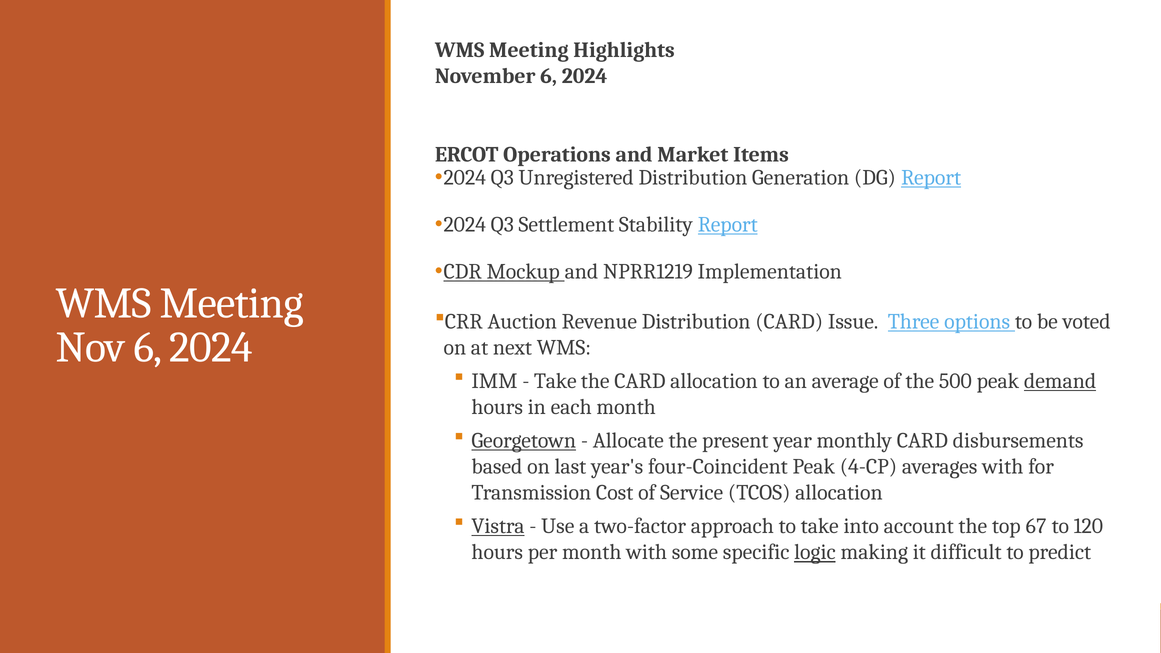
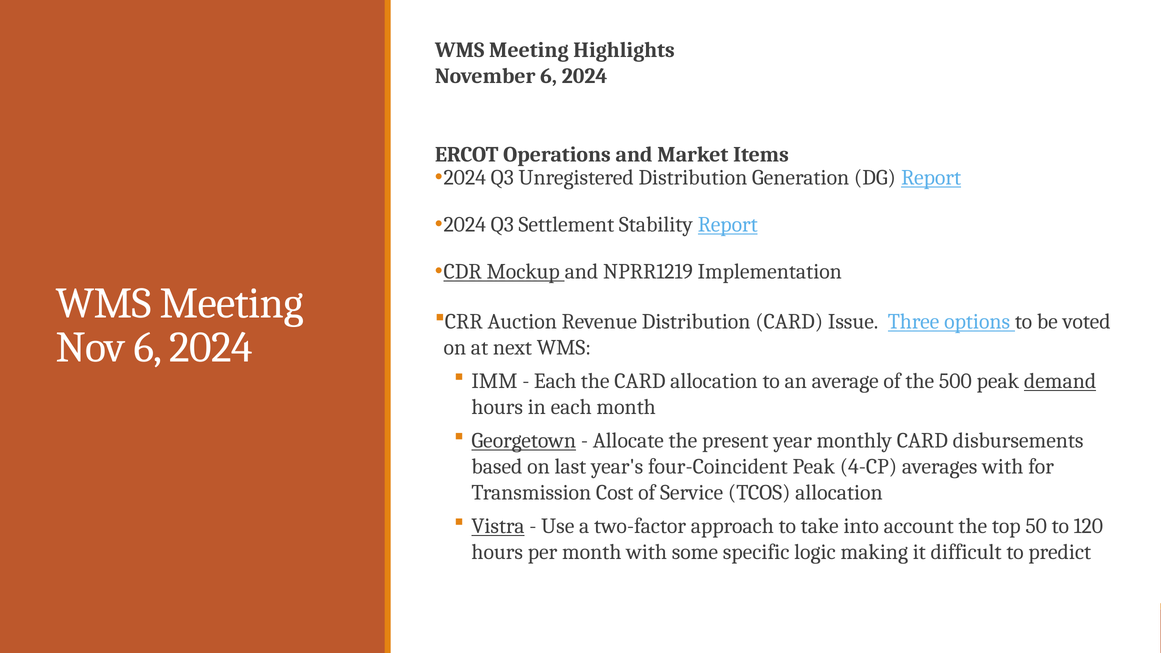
Take at (555, 381): Take -> Each
67: 67 -> 50
logic underline: present -> none
